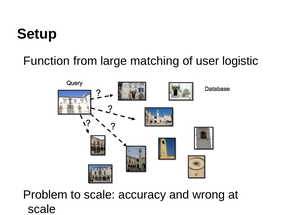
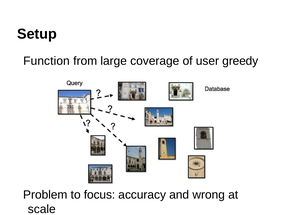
matching: matching -> coverage
logistic: logistic -> greedy
to scale: scale -> focus
